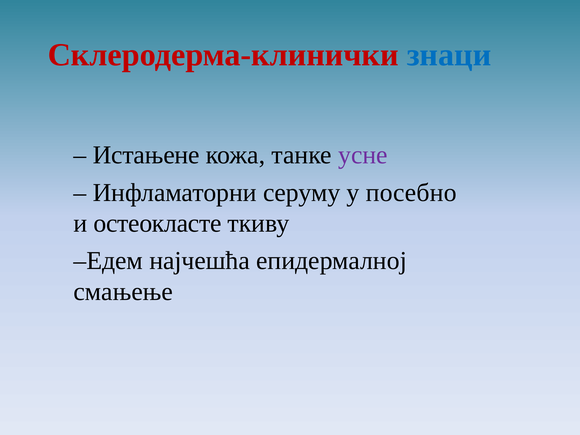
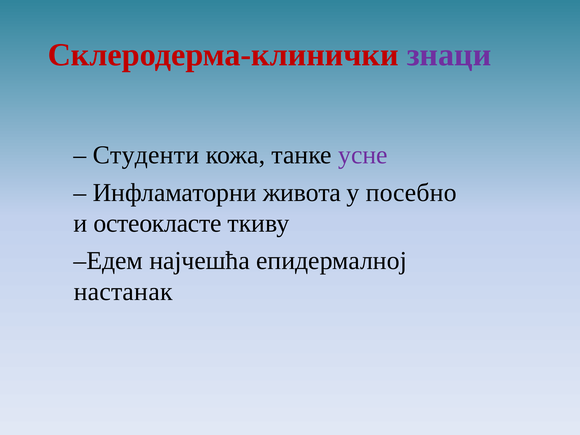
знаци colour: blue -> purple
Истањене: Истањене -> Студенти
серуму: серуму -> живота
смањење: смањење -> настанак
